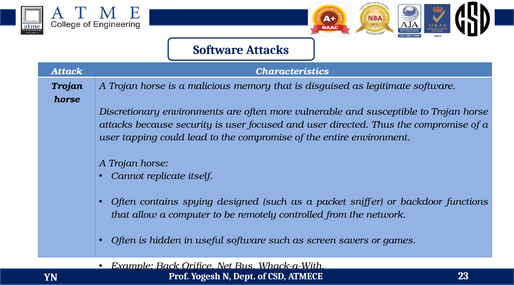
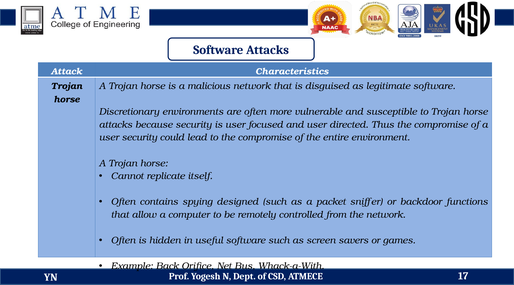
malicious memory: memory -> network
user tapping: tapping -> security
23: 23 -> 17
